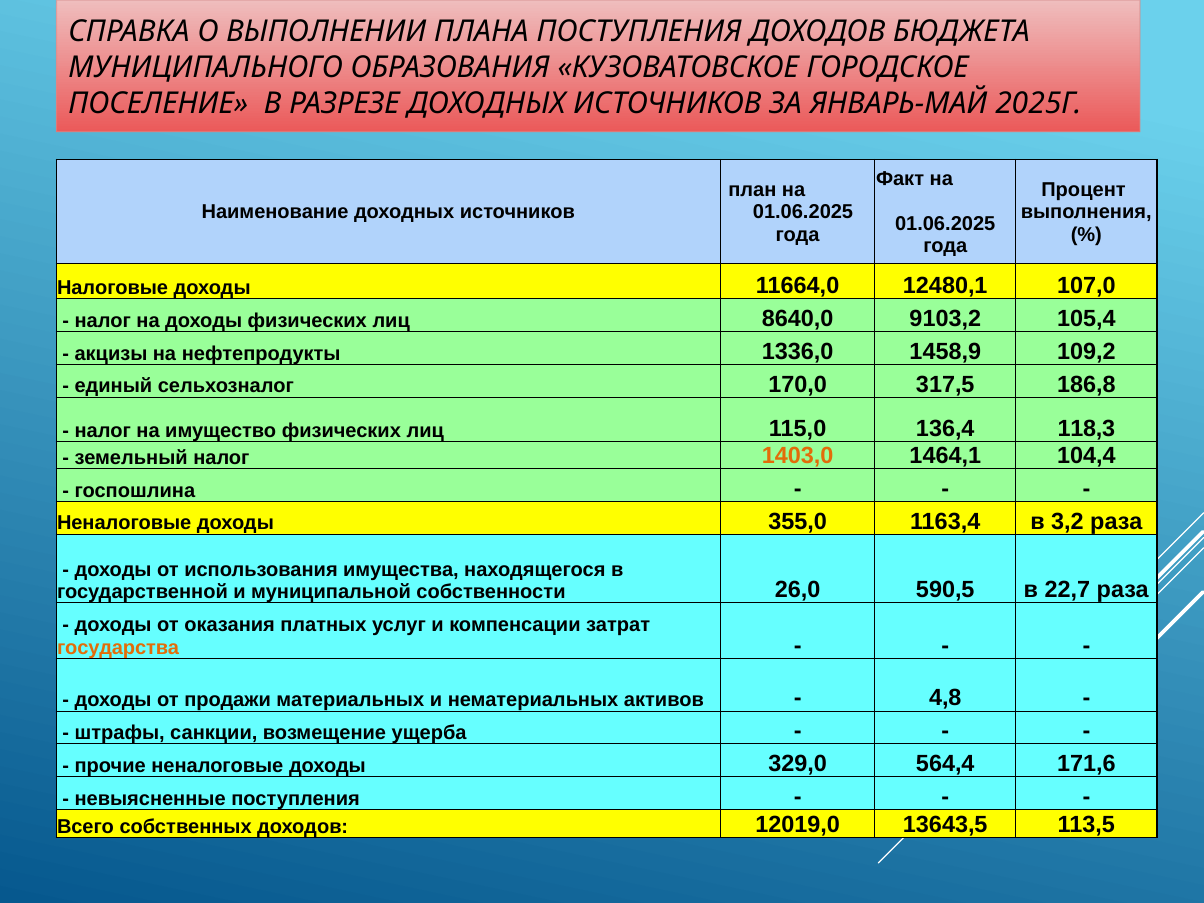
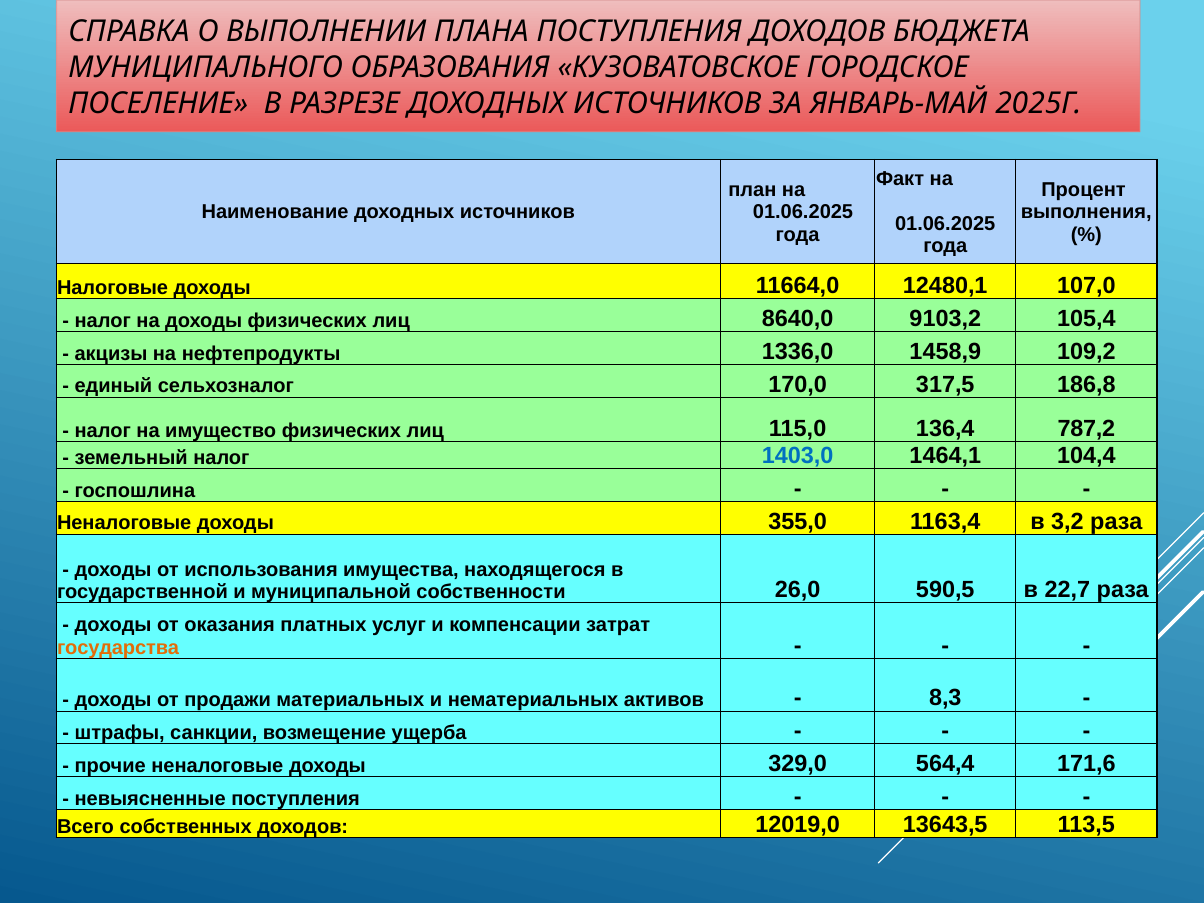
118,3: 118,3 -> 787,2
1403,0 colour: orange -> blue
4,8: 4,8 -> 8,3
